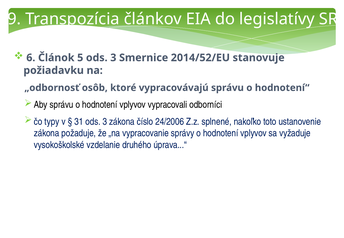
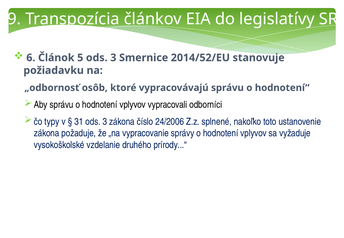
úprava...“: úprava...“ -> prírody...“
